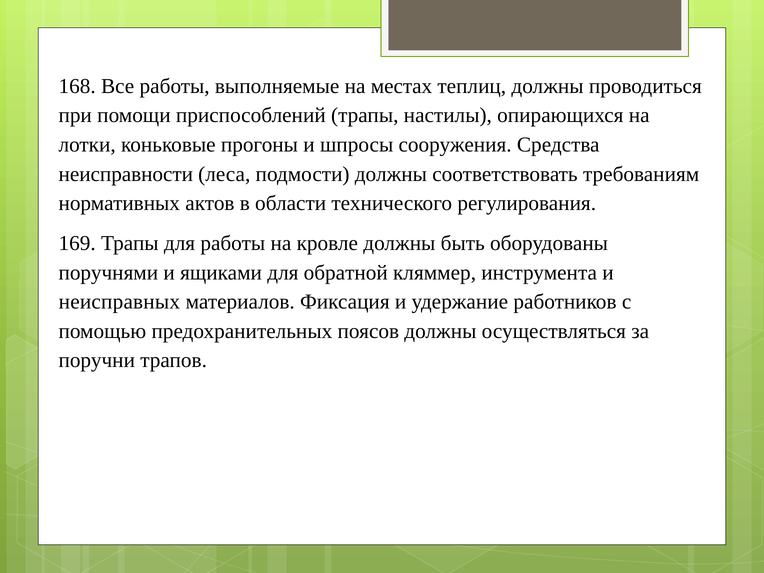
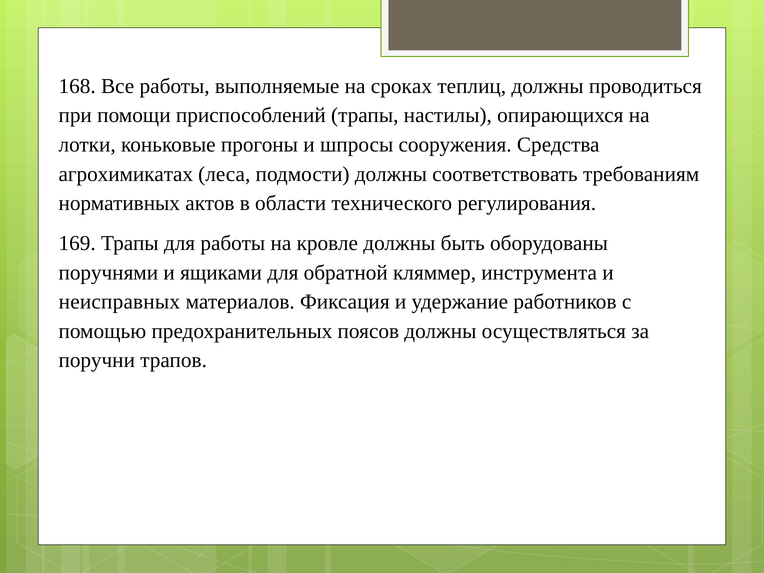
местах: местах -> сроках
неисправности: неисправности -> агрохимикатах
